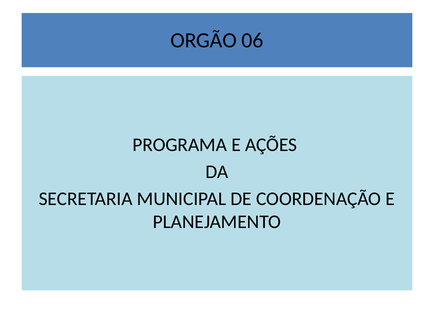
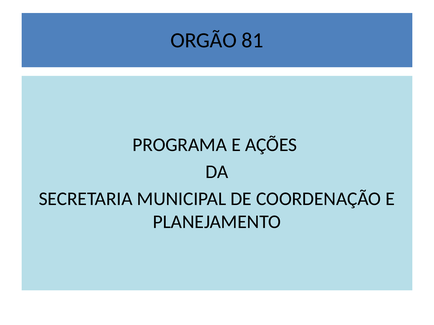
06: 06 -> 81
